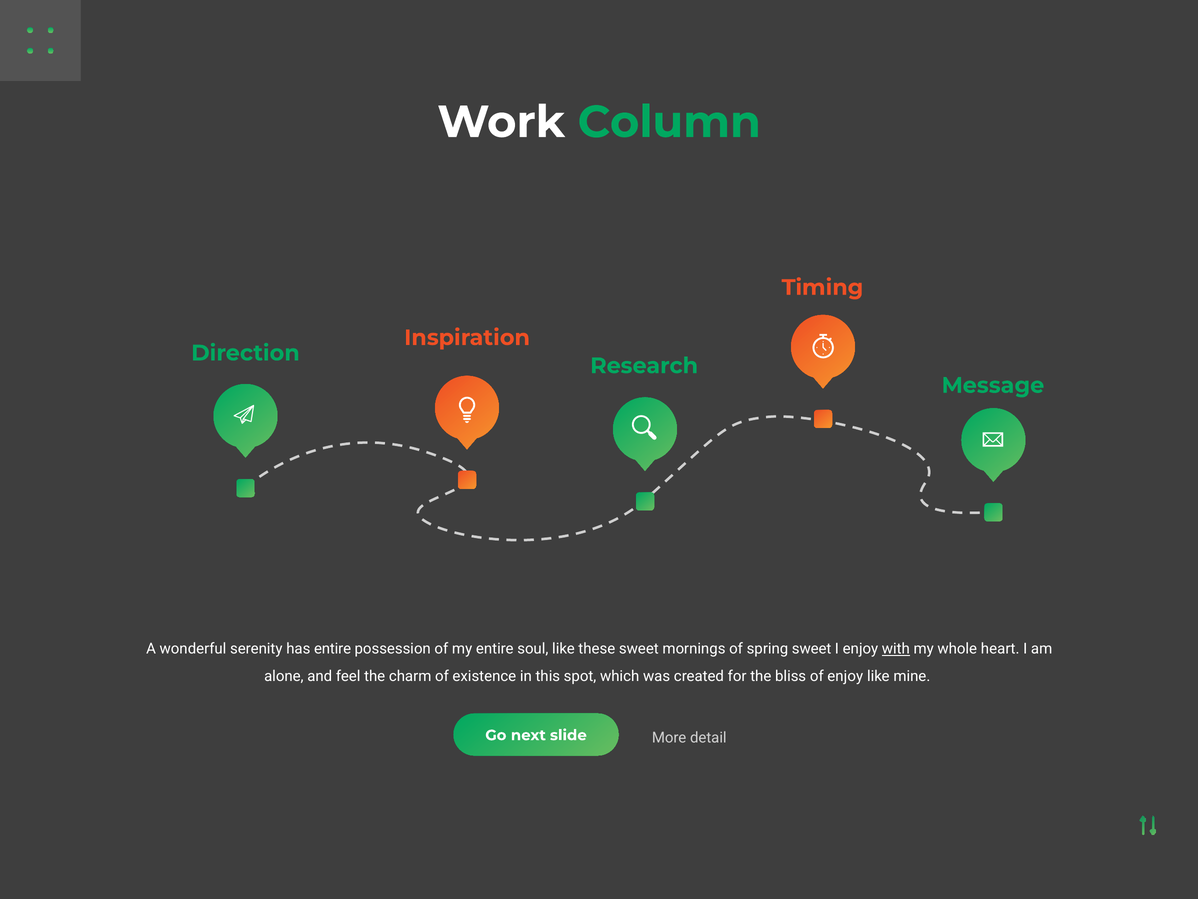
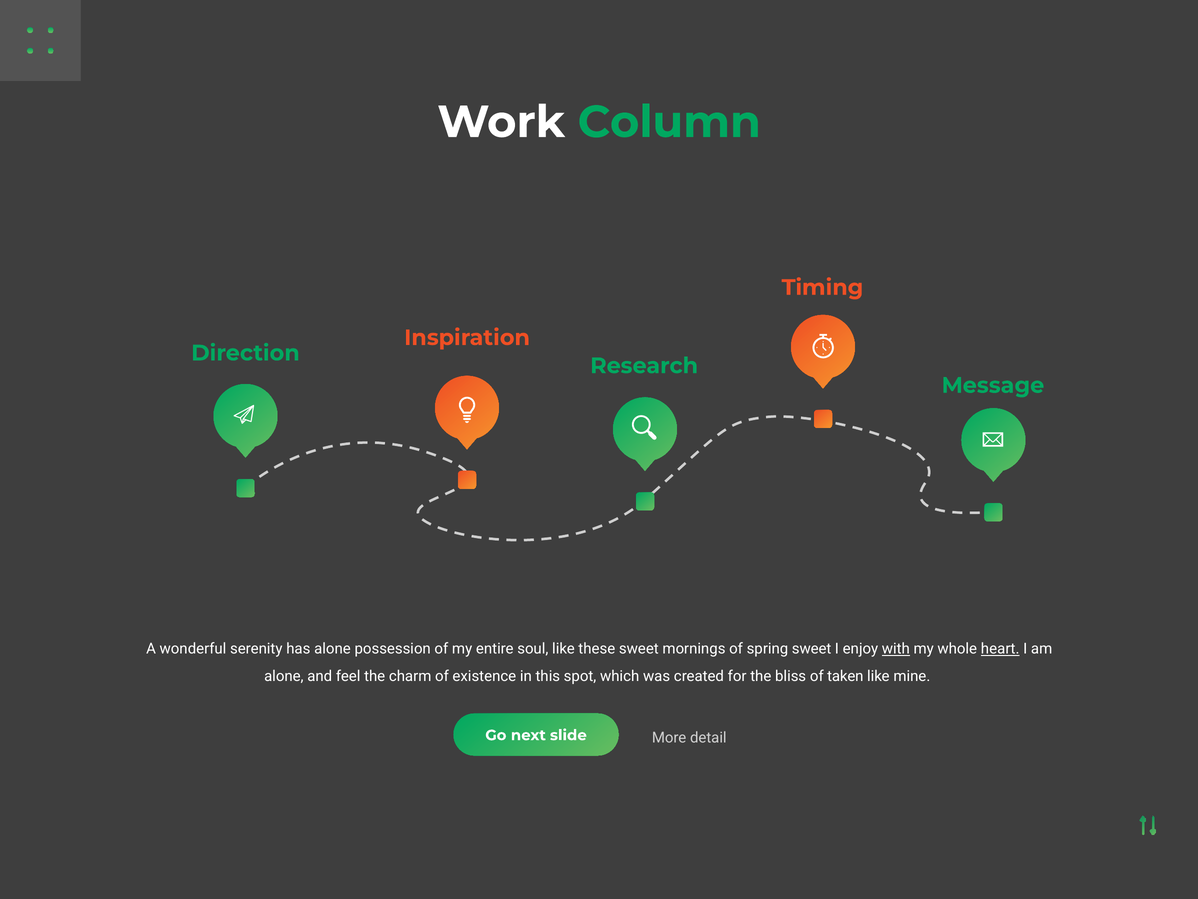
has entire: entire -> alone
heart underline: none -> present
of enjoy: enjoy -> taken
